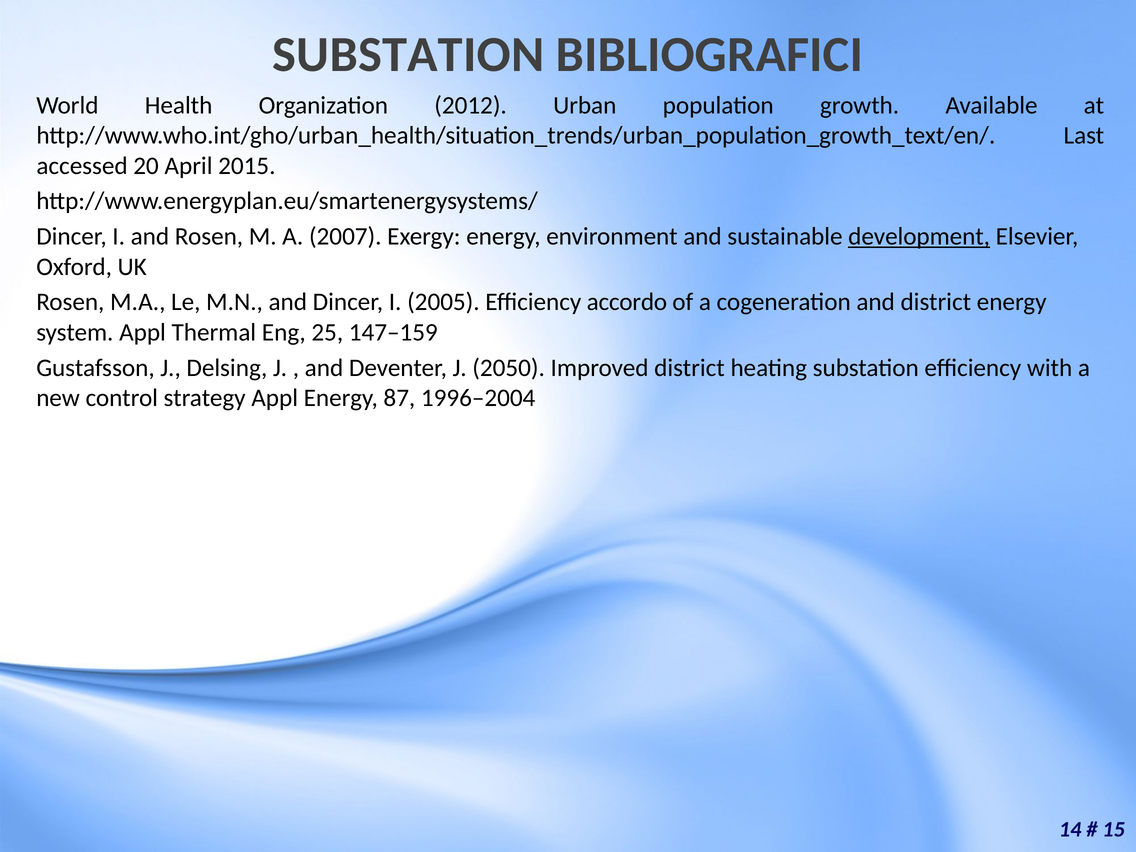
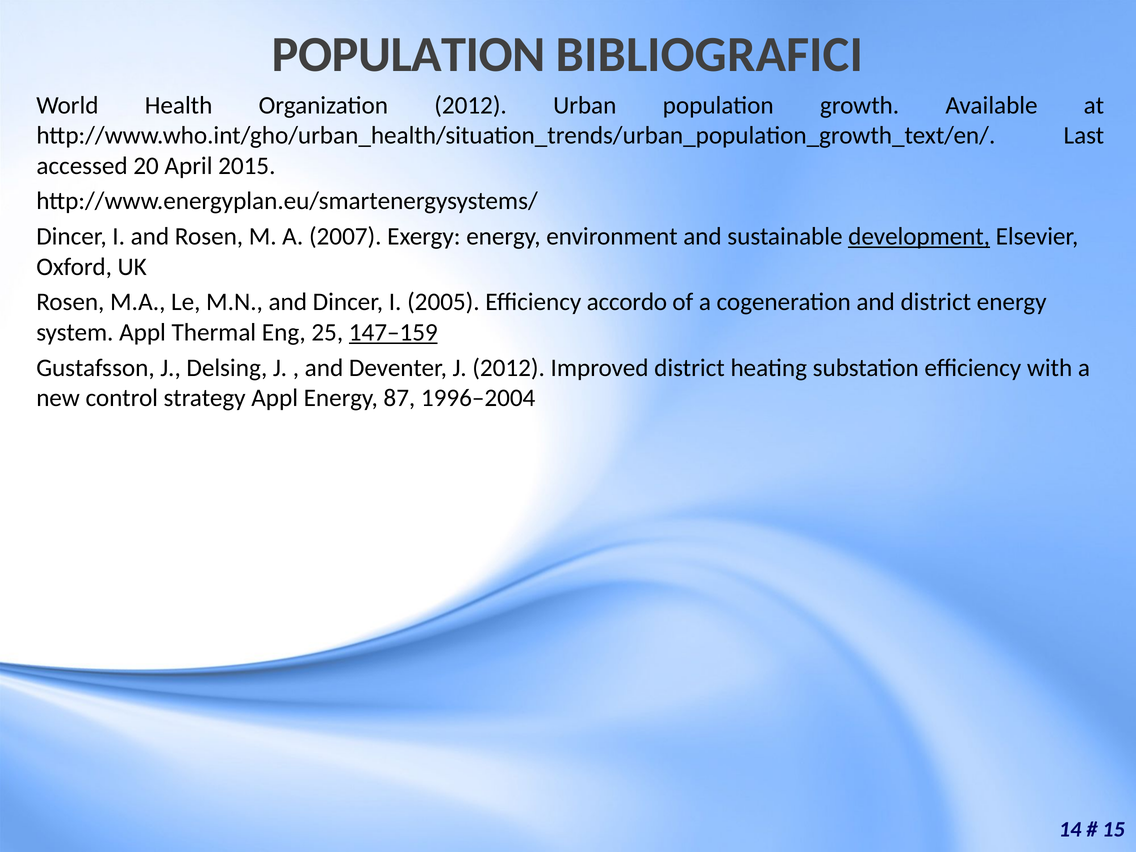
SUBSTATION at (408, 54): SUBSTATION -> POPULATION
147–159 underline: none -> present
J 2050: 2050 -> 2012
